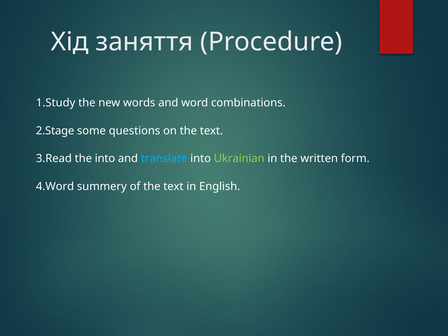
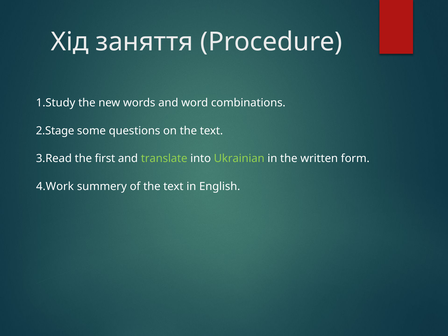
the into: into -> first
translate colour: light blue -> light green
4.Word: 4.Word -> 4.Work
